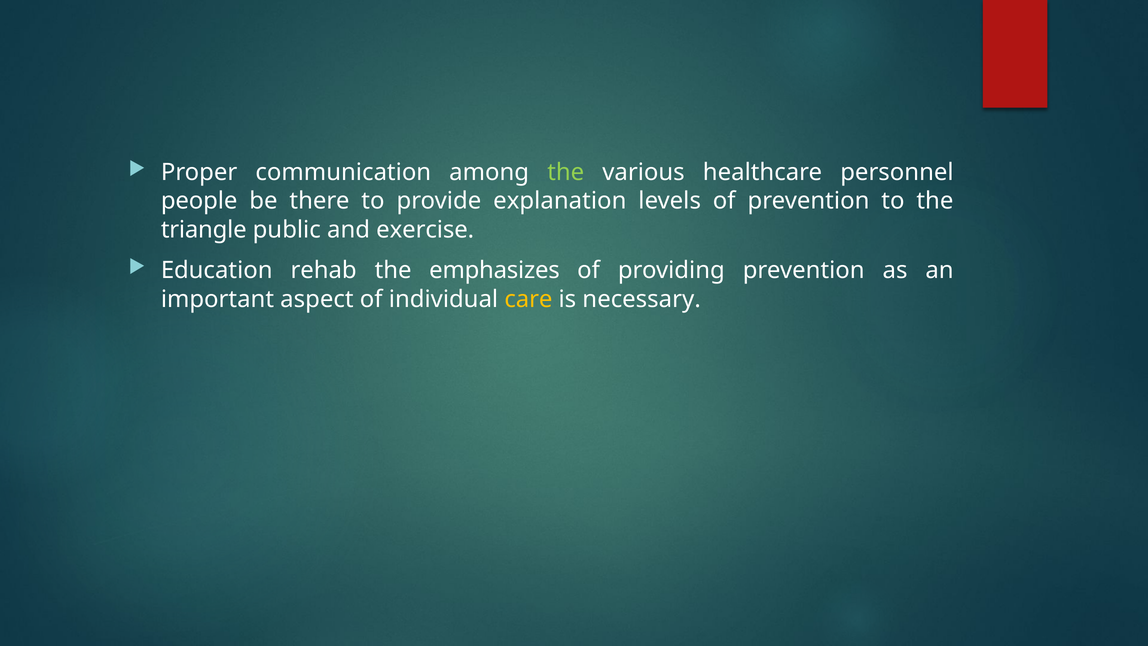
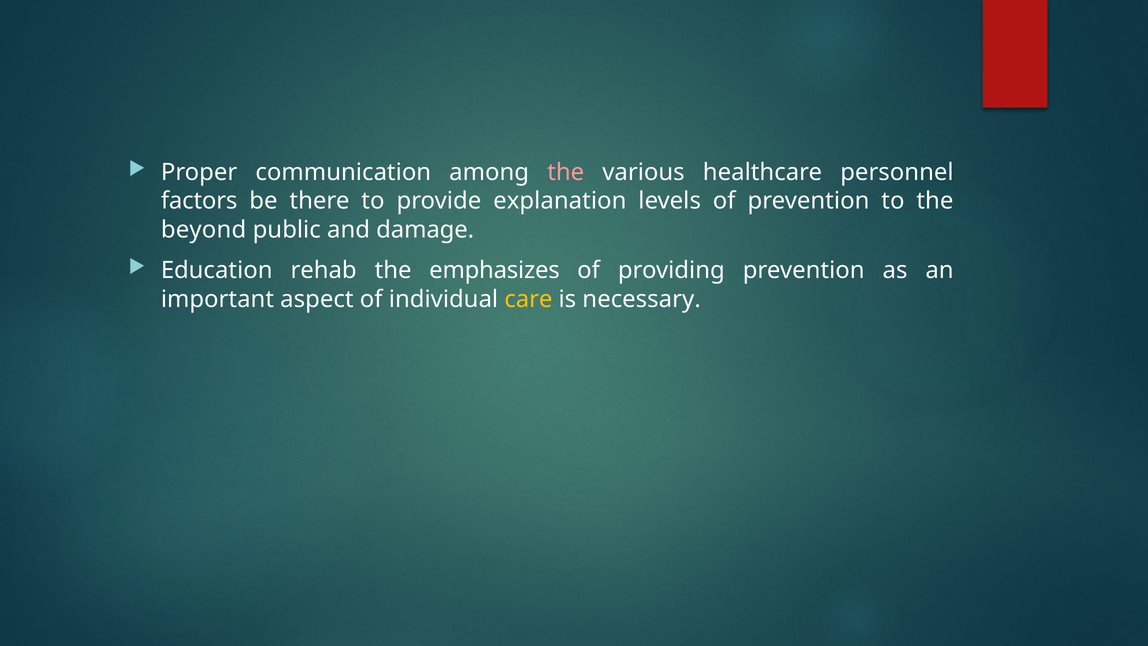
the at (566, 172) colour: light green -> pink
people: people -> factors
triangle: triangle -> beyond
exercise: exercise -> damage
